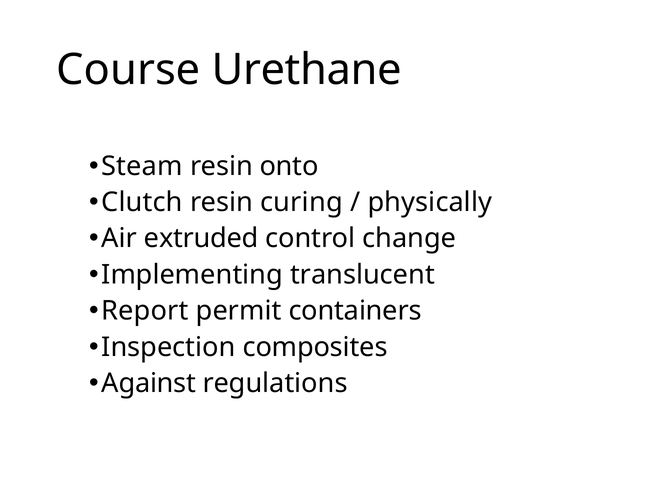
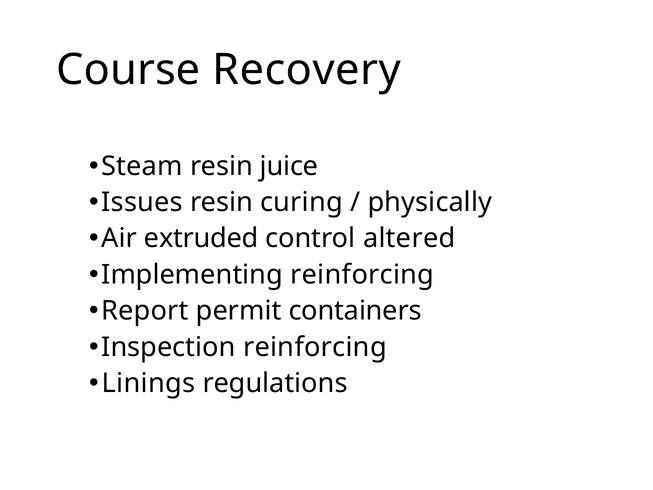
Urethane: Urethane -> Recovery
onto: onto -> juice
Clutch: Clutch -> Issues
change: change -> altered
Implementing translucent: translucent -> reinforcing
Inspection composites: composites -> reinforcing
Against: Against -> Linings
